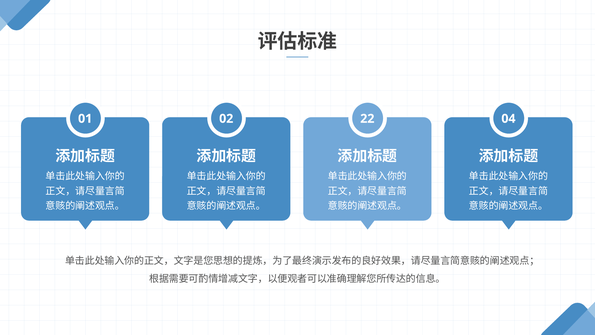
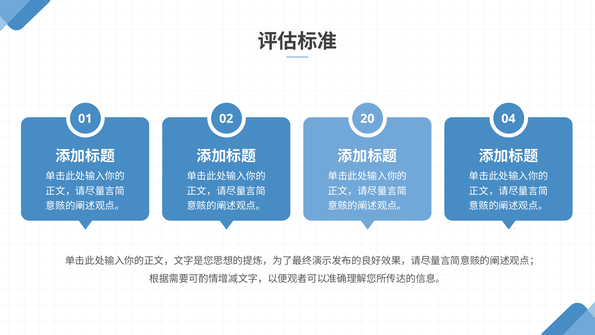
22: 22 -> 20
